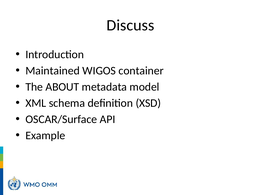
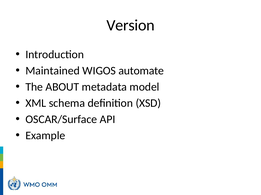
Discuss: Discuss -> Version
container: container -> automate
